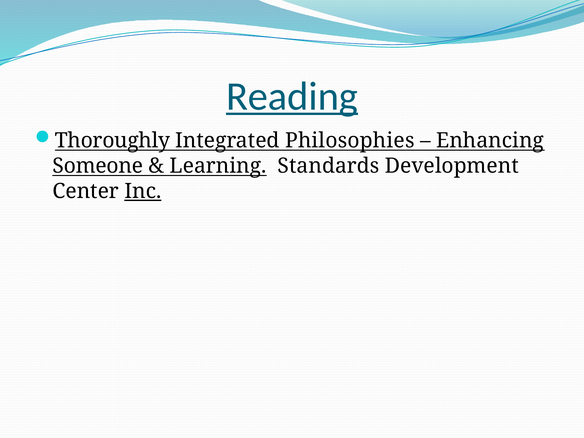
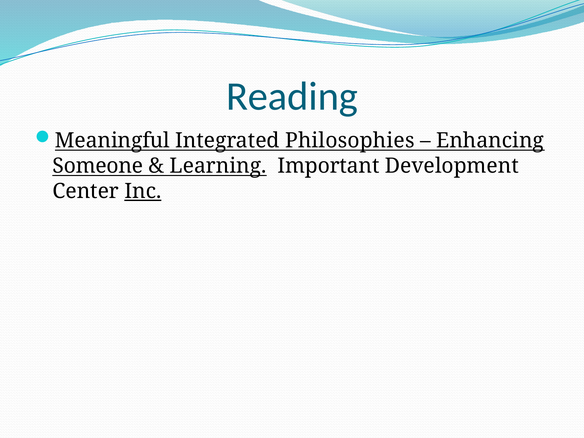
Reading underline: present -> none
Thoroughly: Thoroughly -> Meaningful
Standards: Standards -> Important
